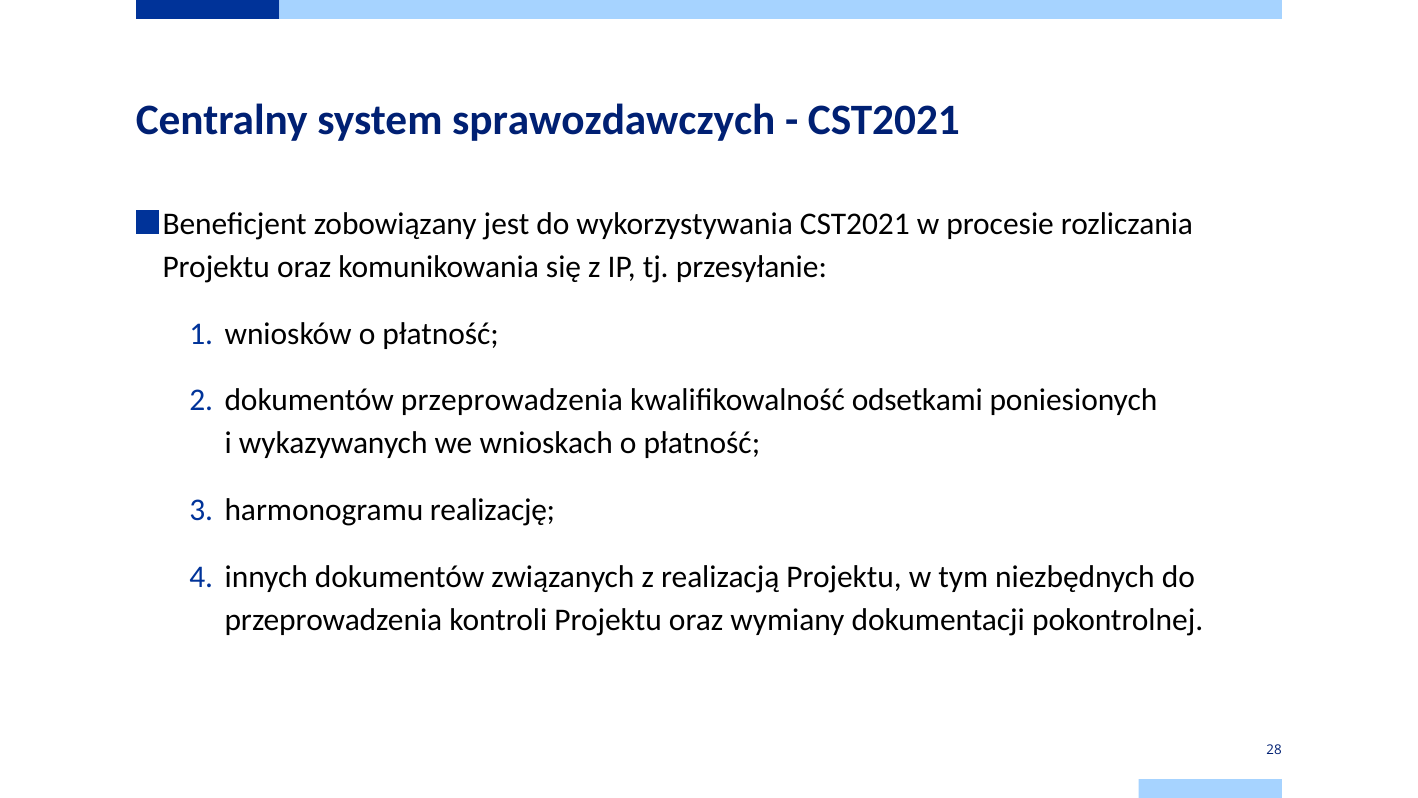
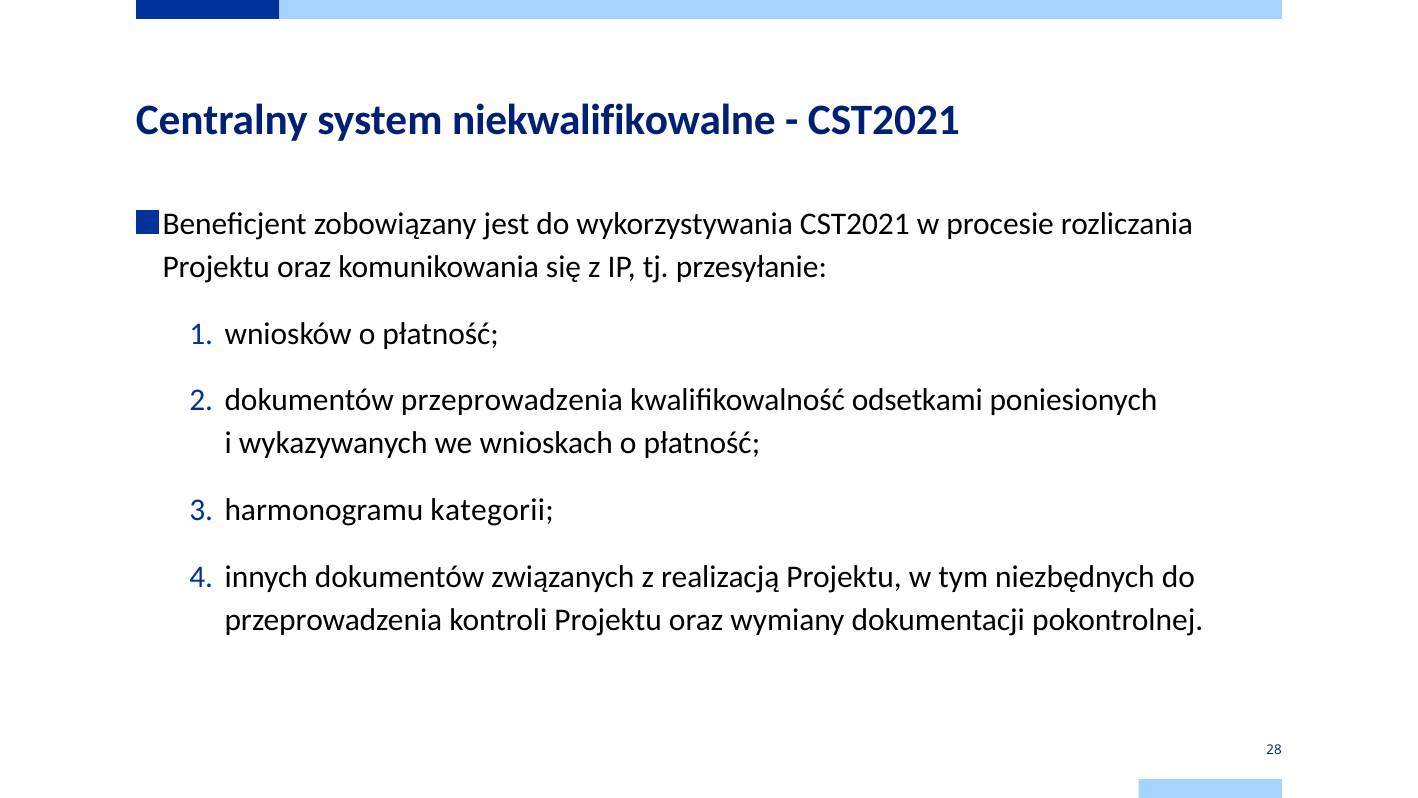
sprawozdawczych: sprawozdawczych -> niekwalifikowalne
realizację: realizację -> kategorii
